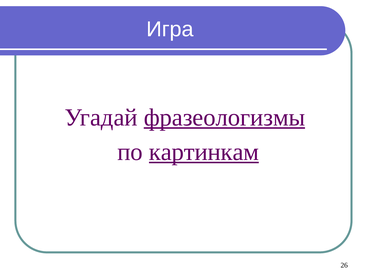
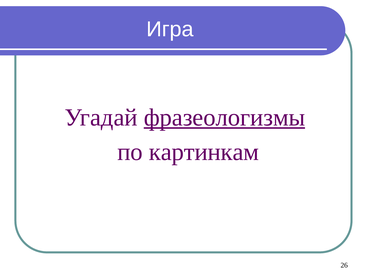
картинкам underline: present -> none
